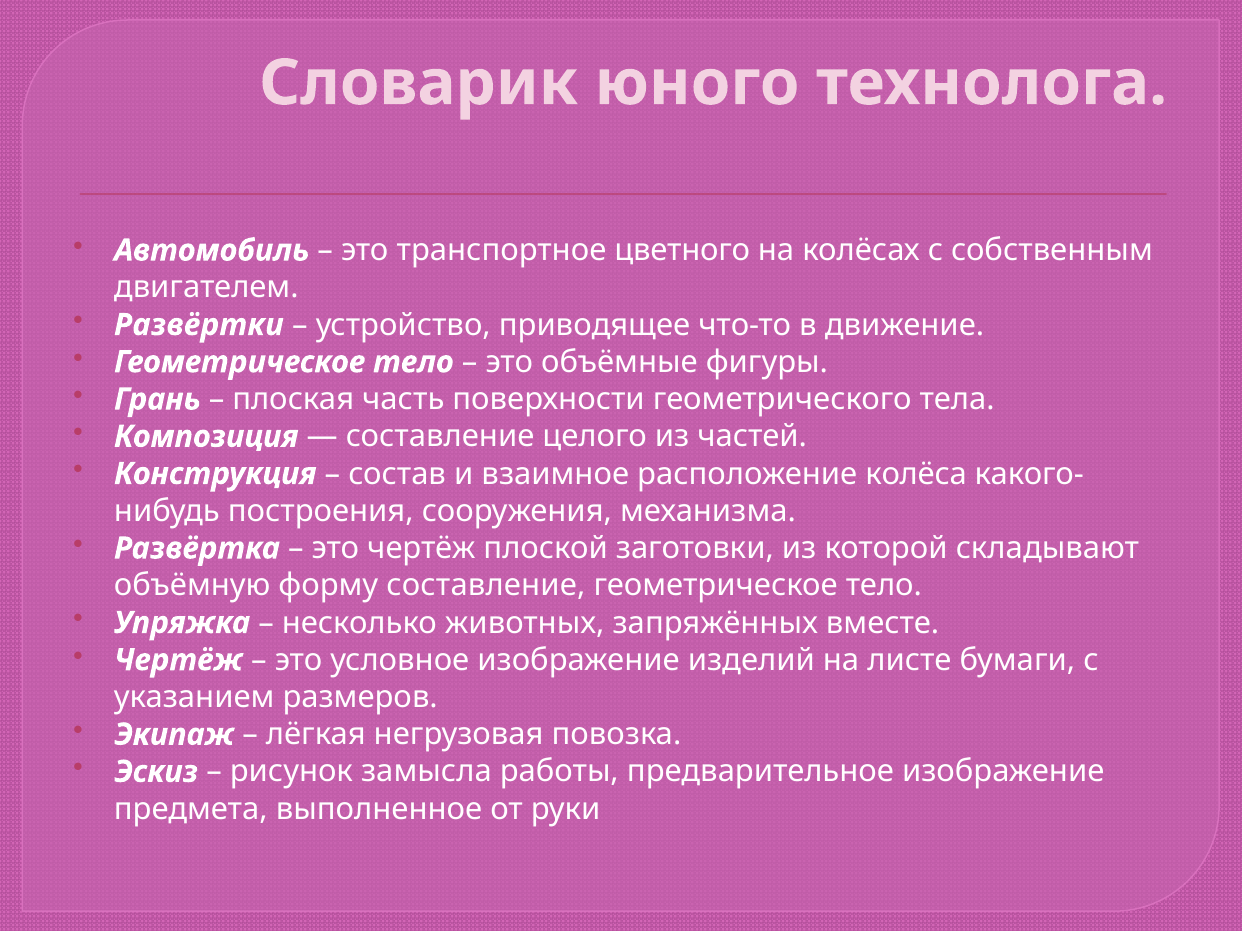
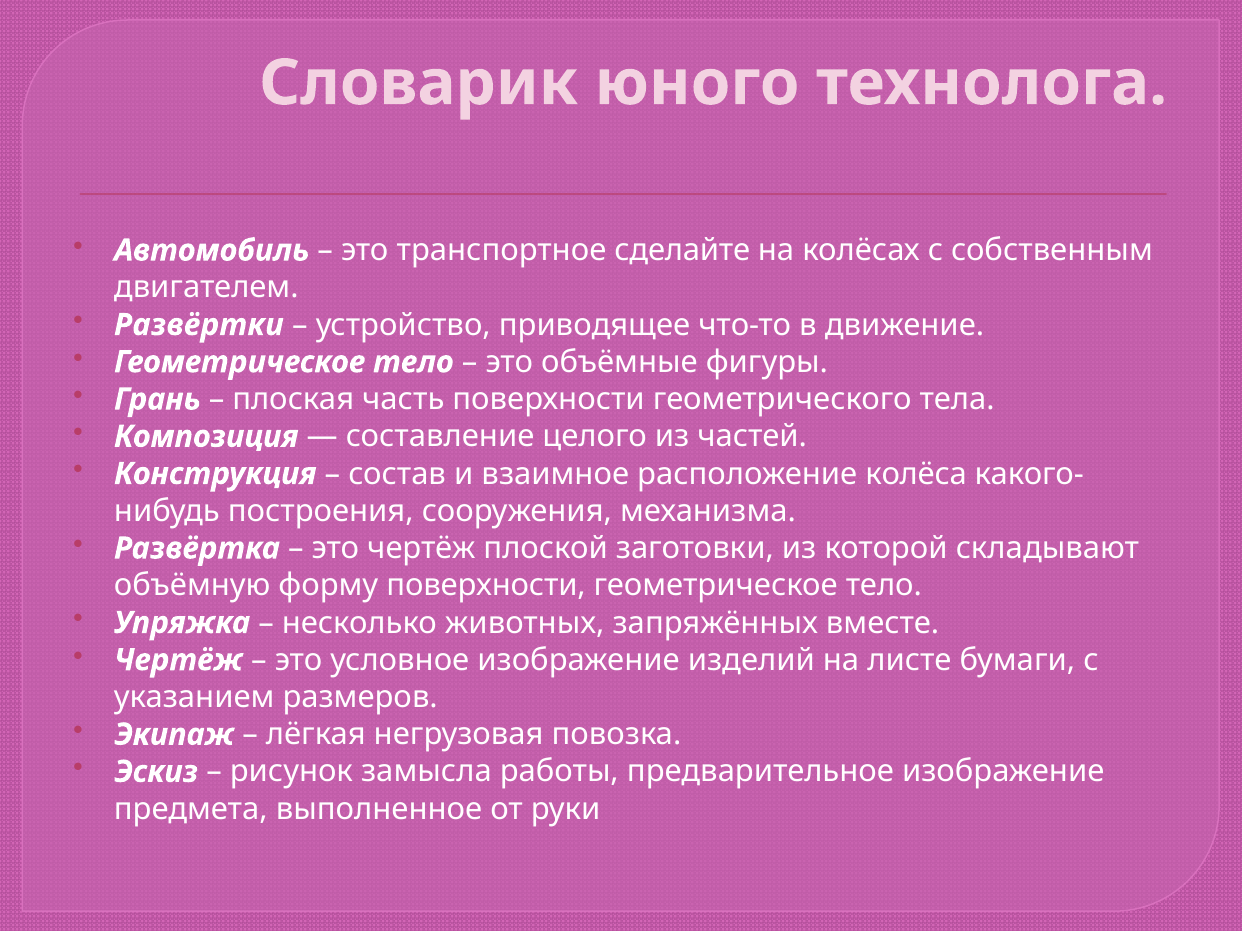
цветного: цветного -> сделайте
форму составление: составление -> поверхности
